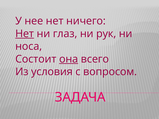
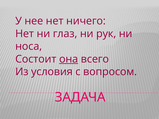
Нет at (25, 34) underline: present -> none
